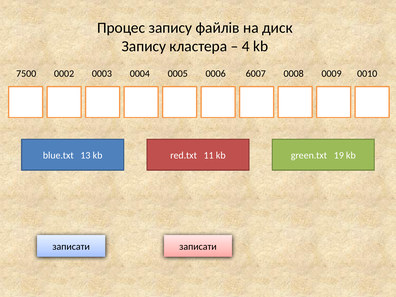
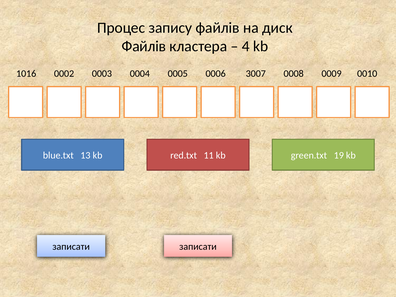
Запису at (144, 46): Запису -> Файлів
7500: 7500 -> 1016
6007: 6007 -> 3007
